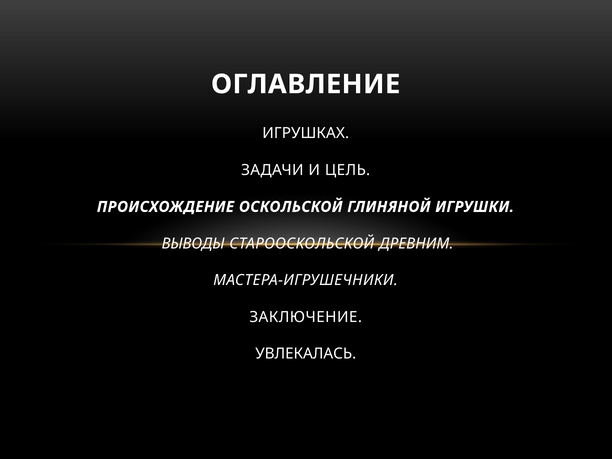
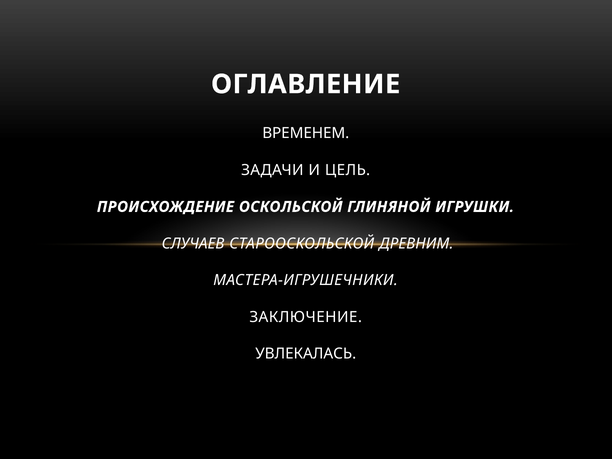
ИГРУШКАХ: ИГРУШКАХ -> ВРЕМЕНЕМ
ВЫВОДЫ: ВЫВОДЫ -> СЛУЧАЕВ
